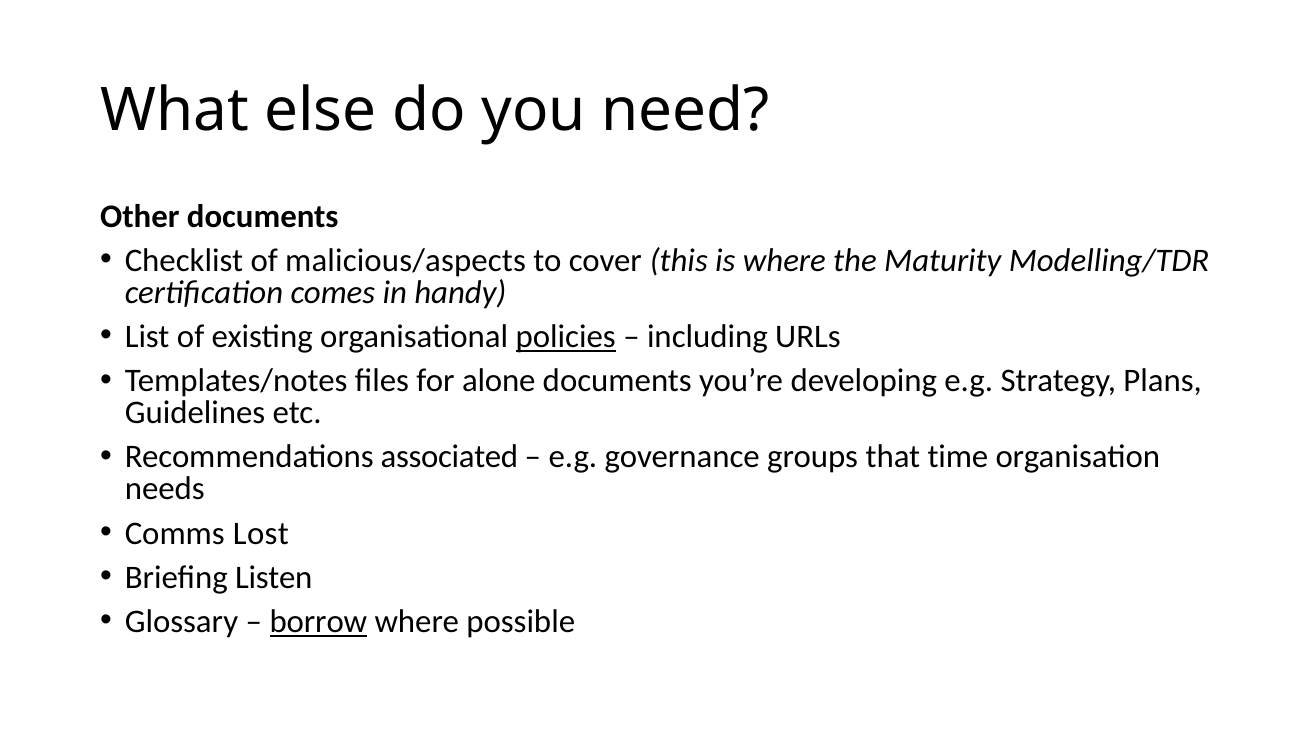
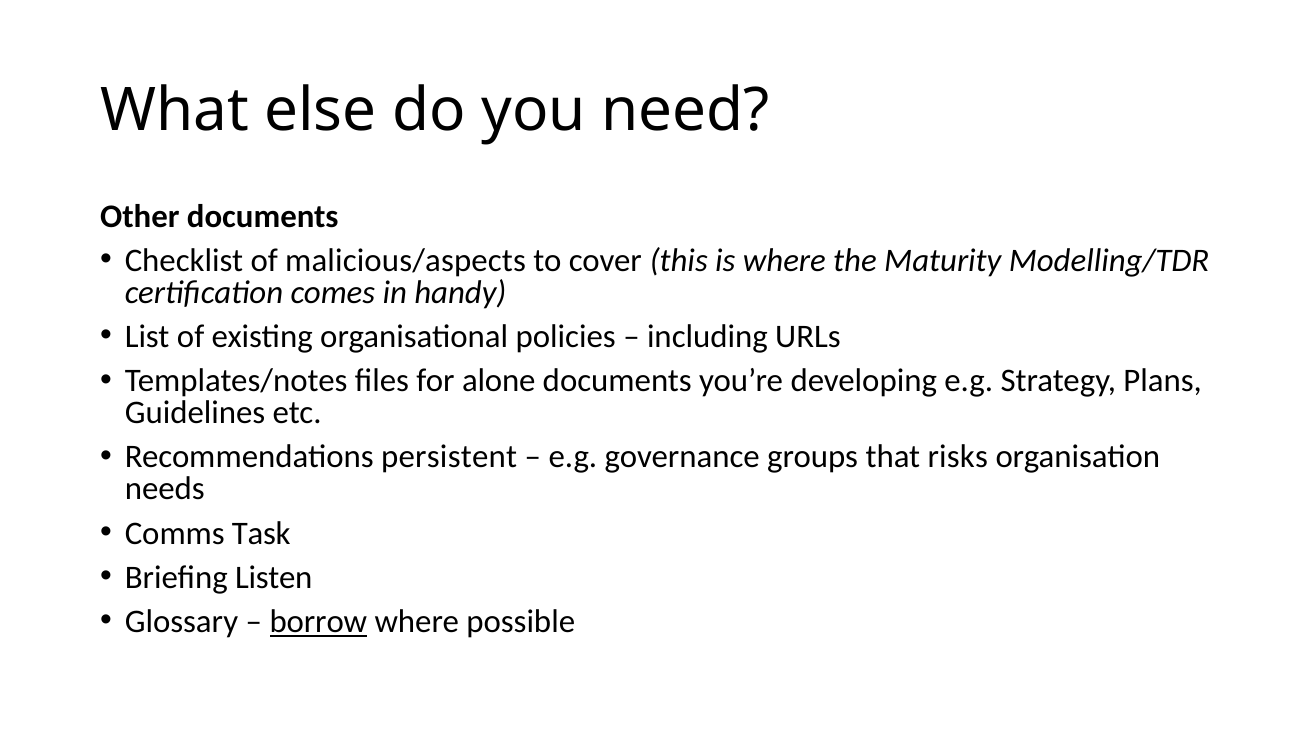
policies underline: present -> none
associated: associated -> persistent
time: time -> risks
Lost: Lost -> Task
